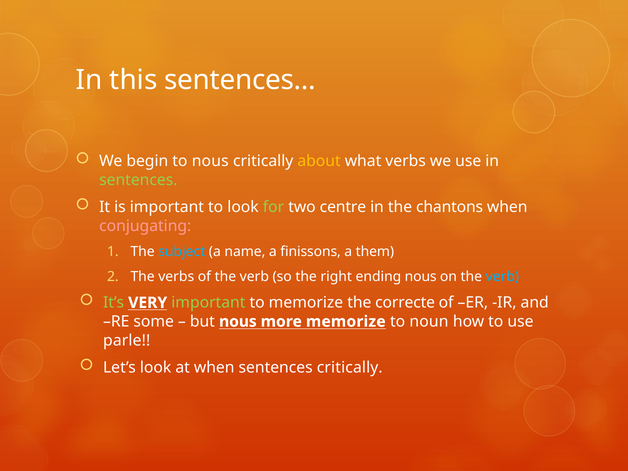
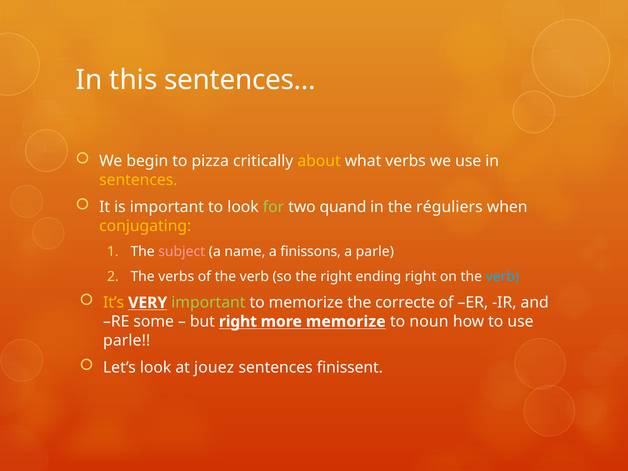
to nous: nous -> pizza
sentences at (138, 180) colour: light green -> yellow
centre: centre -> quand
chantons: chantons -> réguliers
conjugating colour: pink -> yellow
subject colour: light blue -> pink
a them: them -> parle
ending nous: nous -> right
It’s colour: light green -> yellow
but nous: nous -> right
at when: when -> jouez
sentences critically: critically -> finissent
